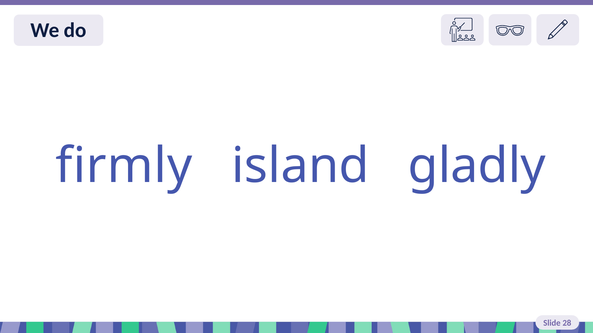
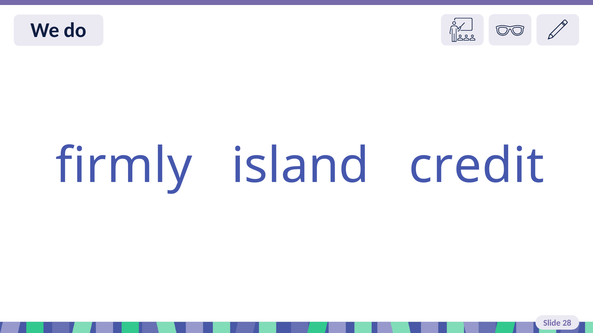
gladly: gladly -> credit
